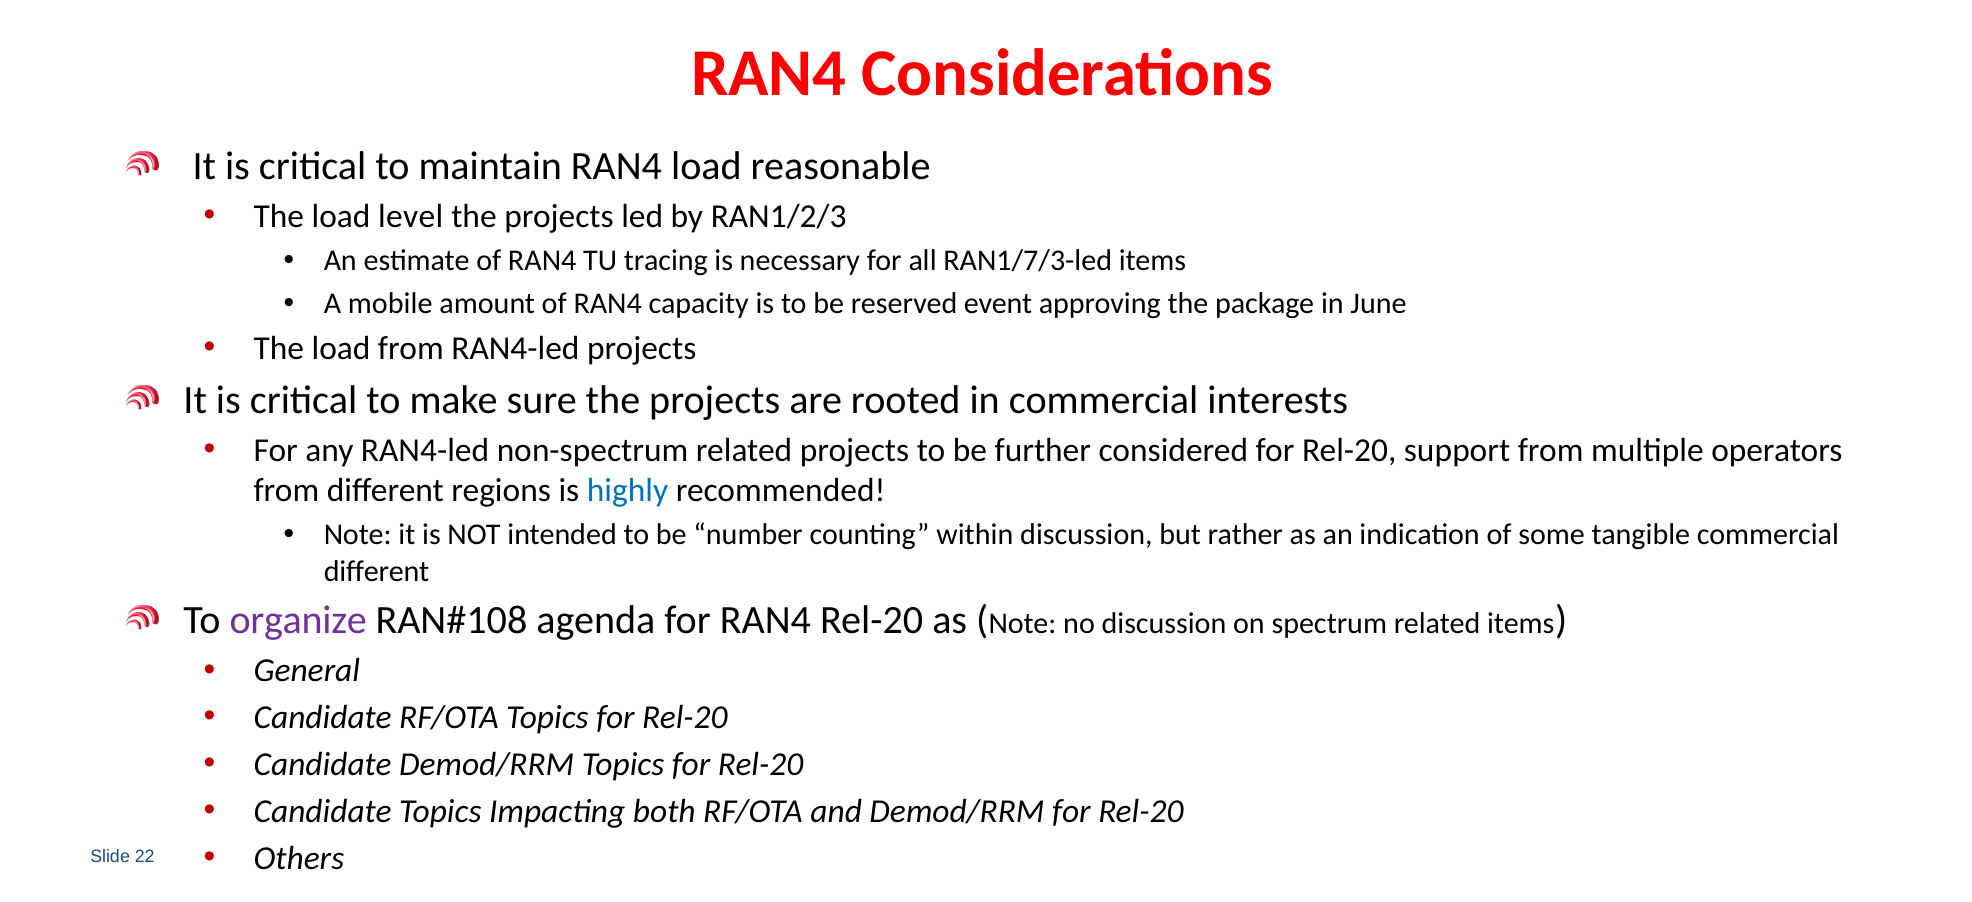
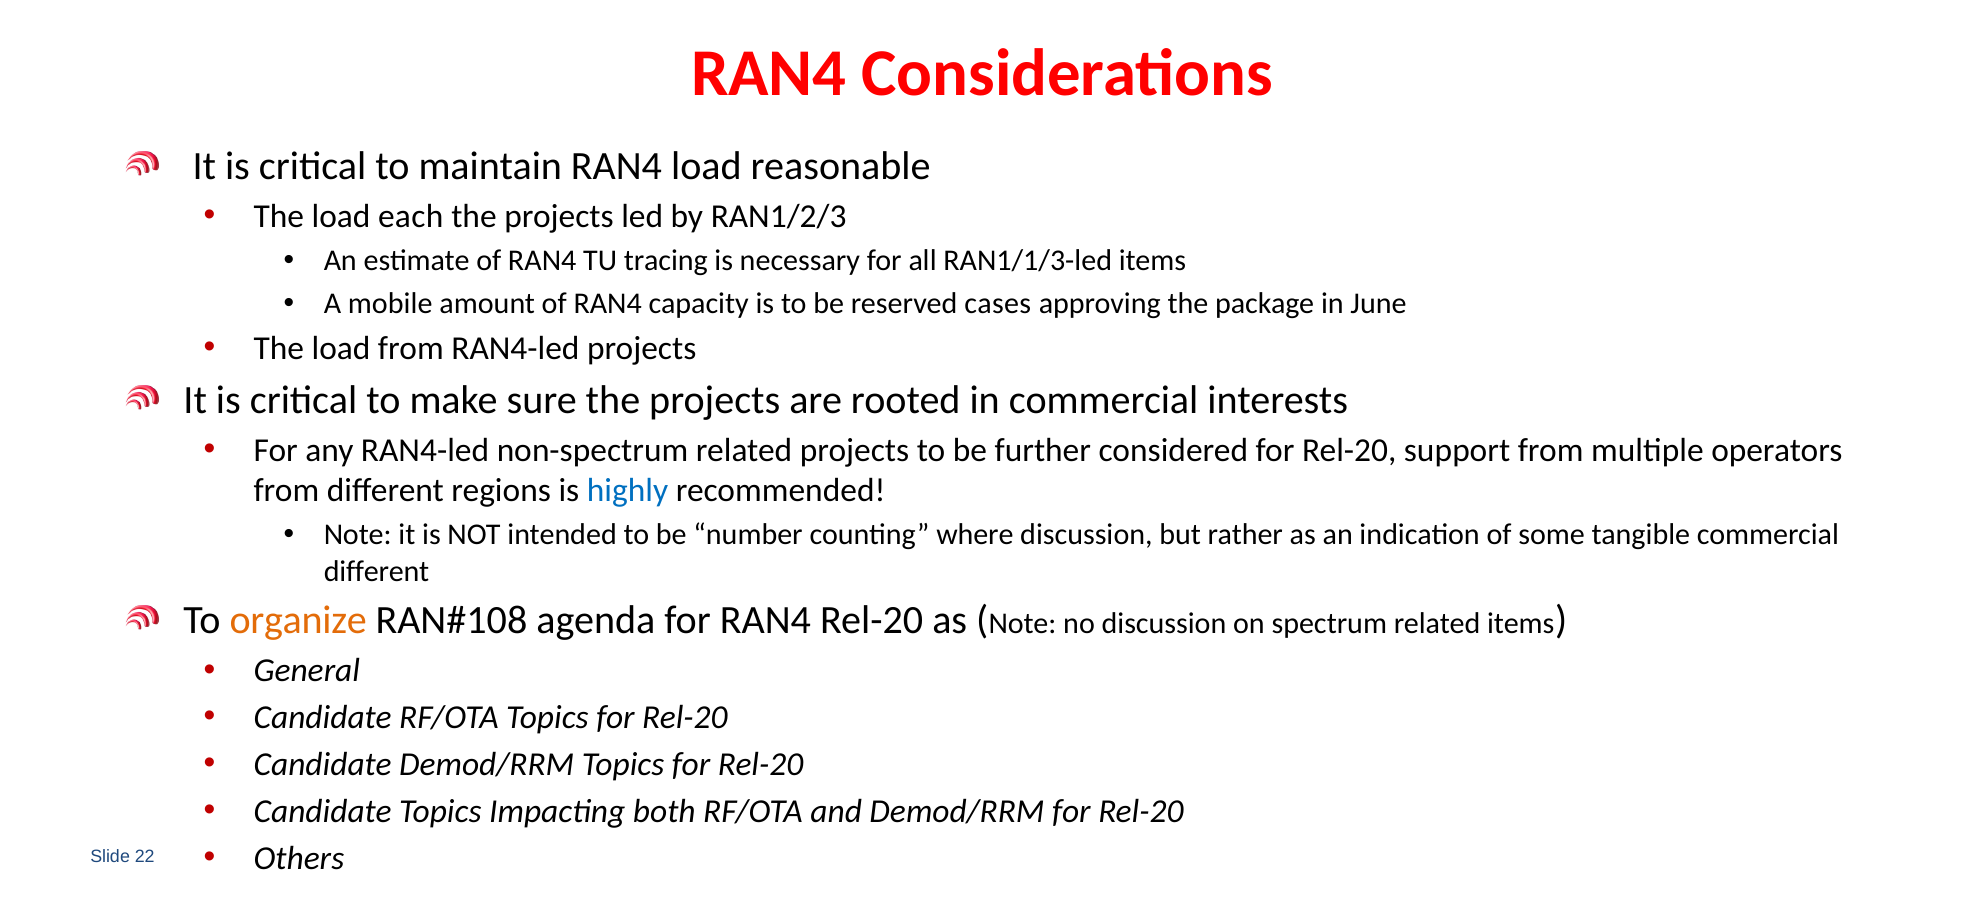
level: level -> each
RAN1/7/3-led: RAN1/7/3-led -> RAN1/1/3-led
event: event -> cases
within: within -> where
organize colour: purple -> orange
